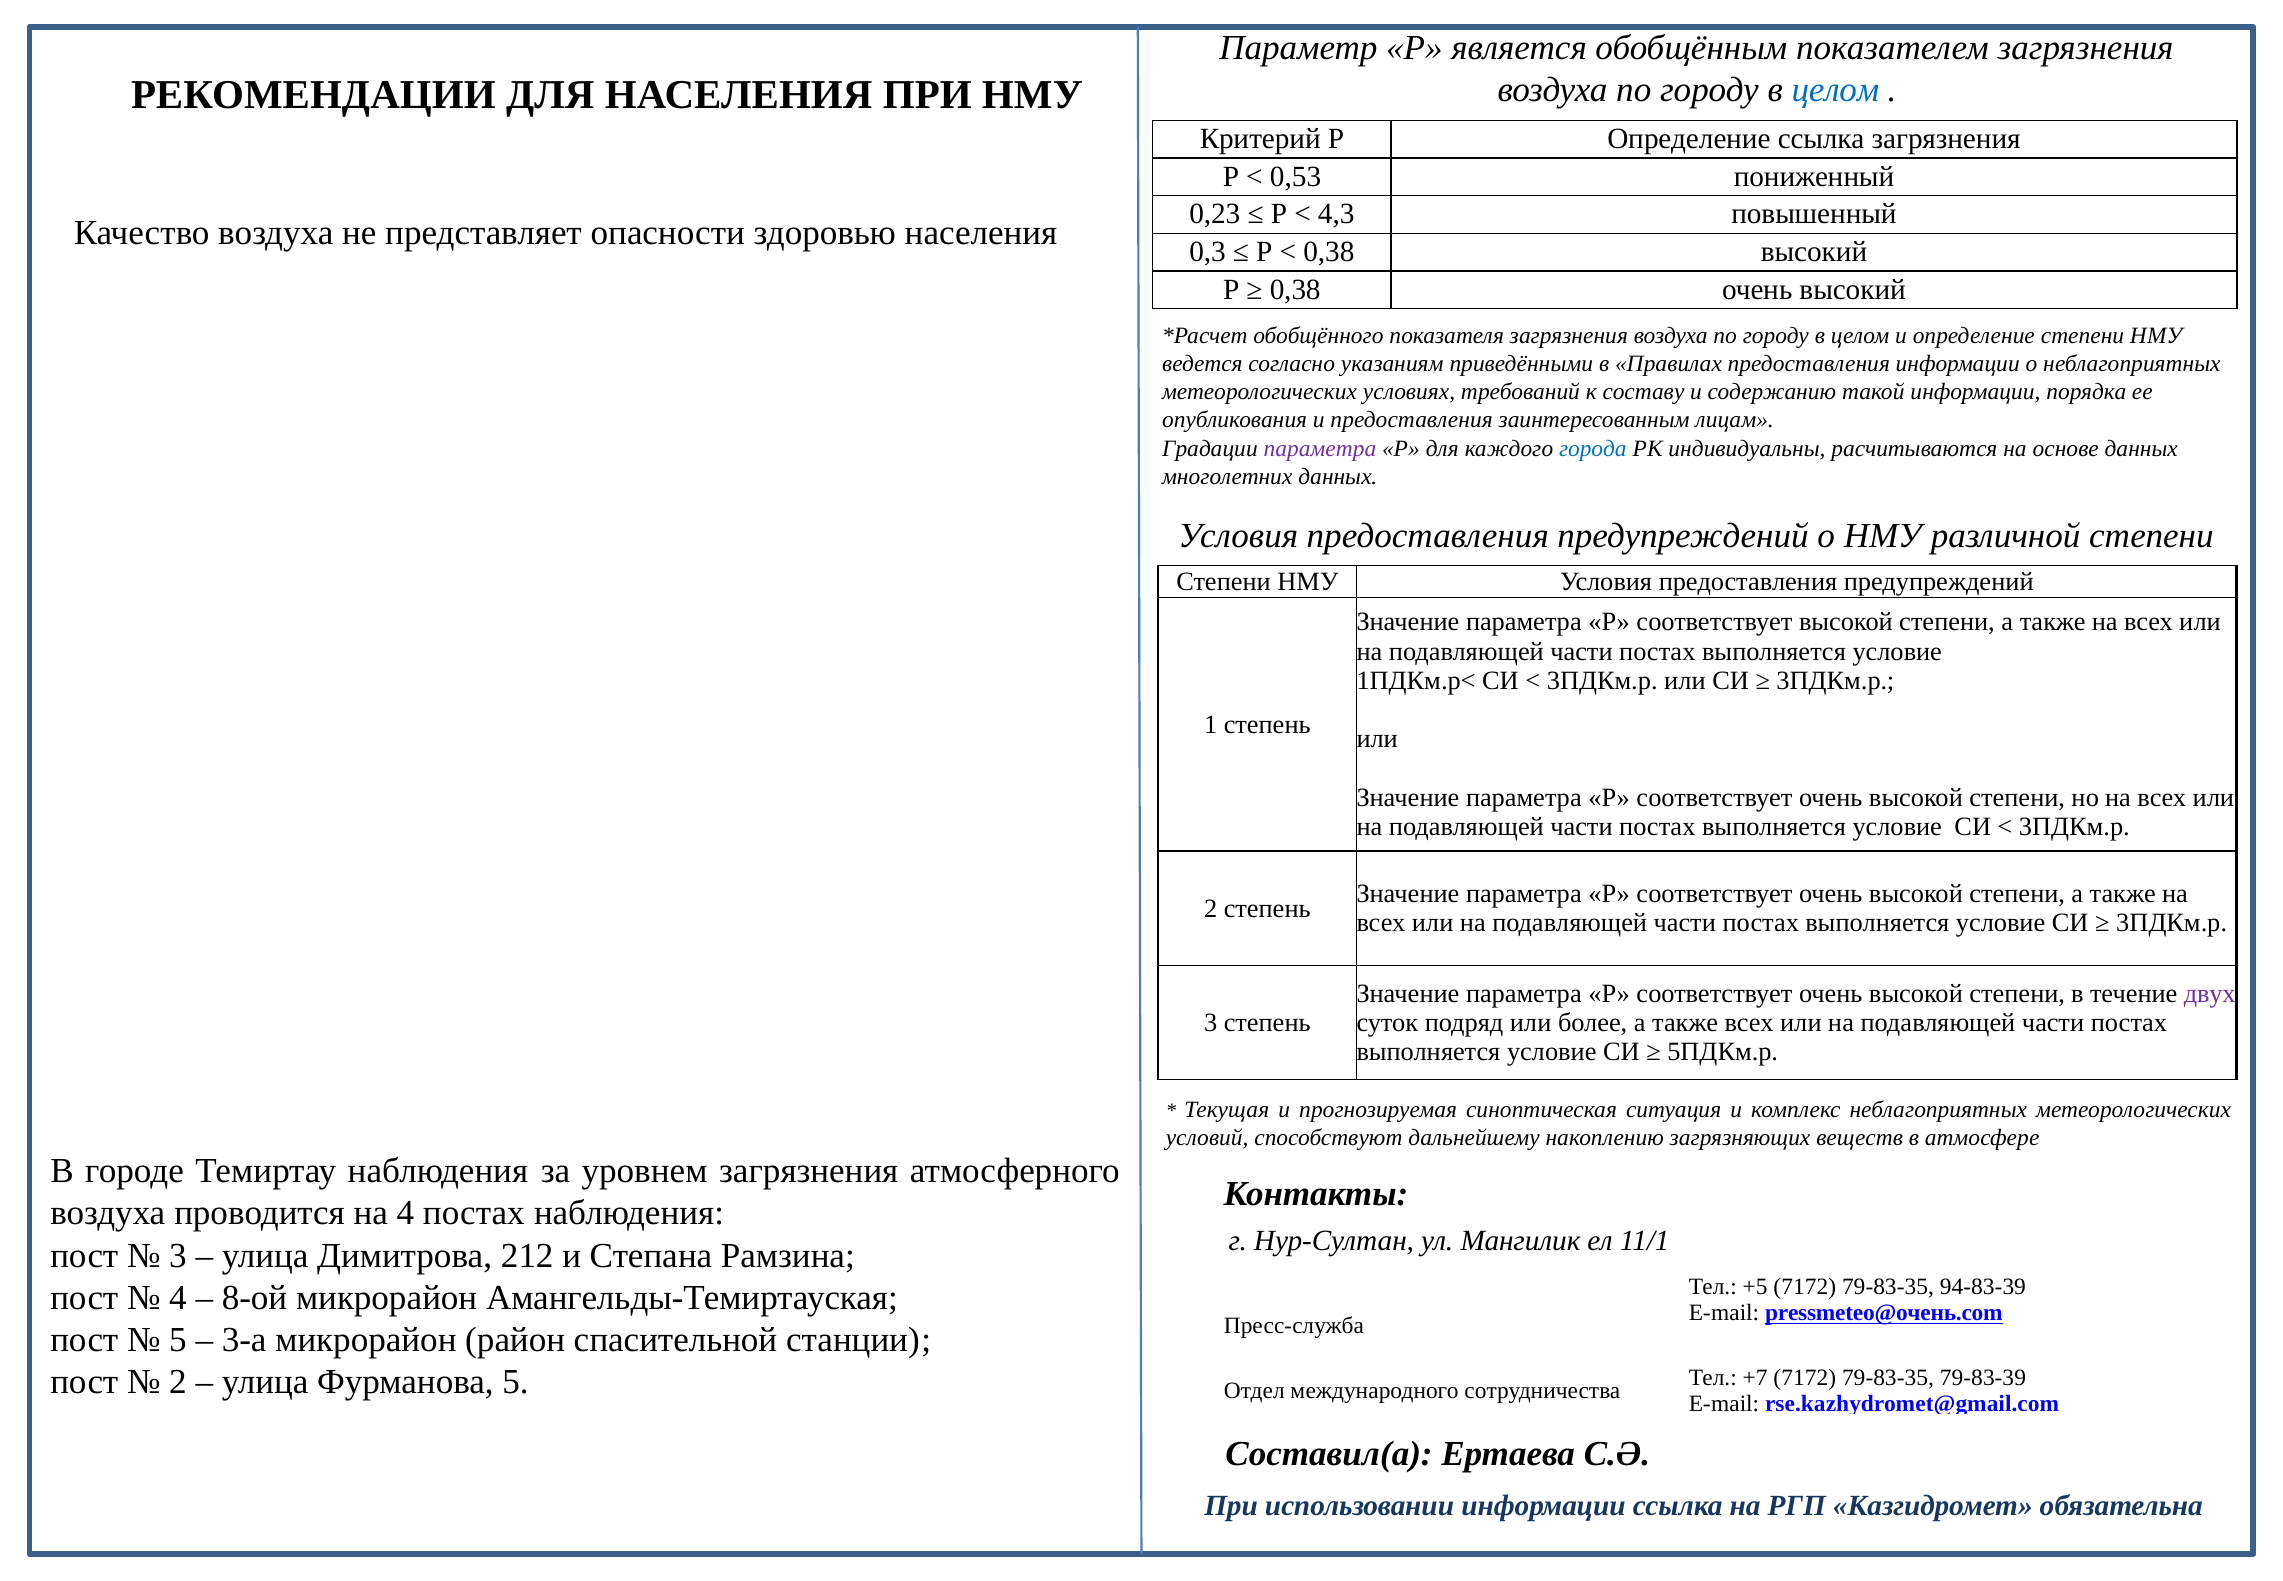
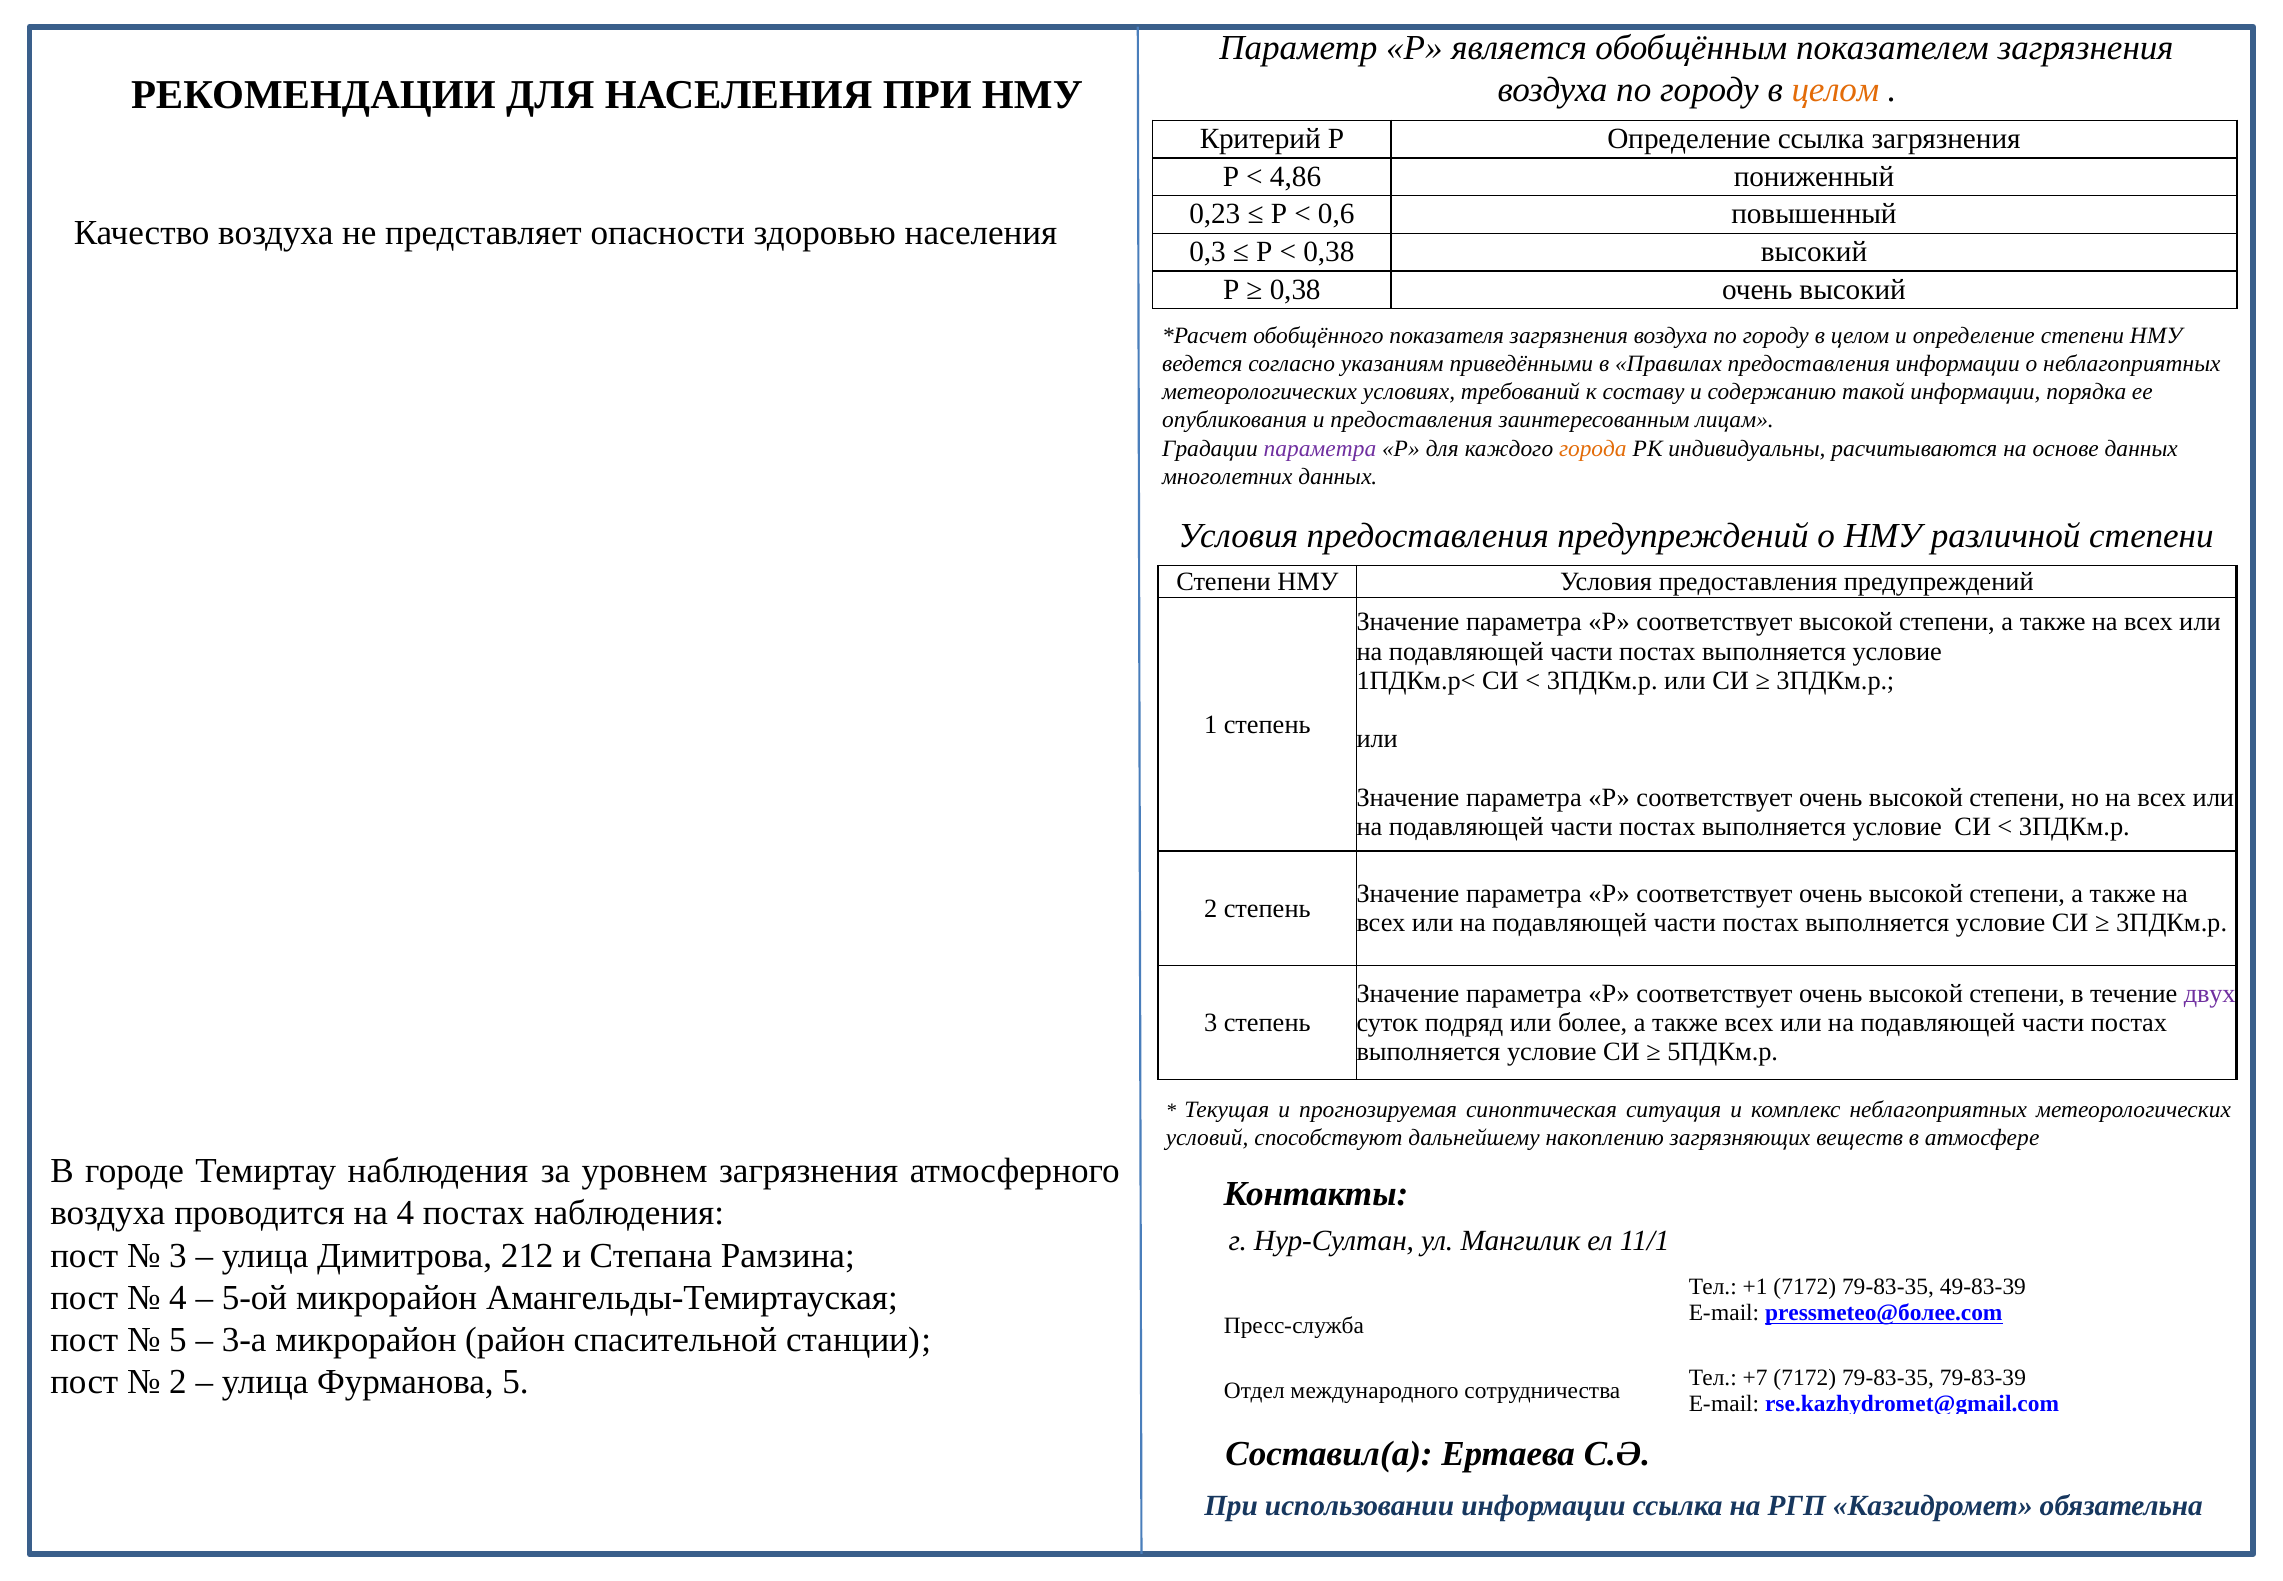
целом at (1835, 90) colour: blue -> orange
0,53: 0,53 -> 4,86
4,3: 4,3 -> 0,6
города colour: blue -> orange
+5: +5 -> +1
94-83-39: 94-83-39 -> 49-83-39
8-ой: 8-ой -> 5-ой
pressmeteo@очень.com: pressmeteo@очень.com -> pressmeteo@более.com
